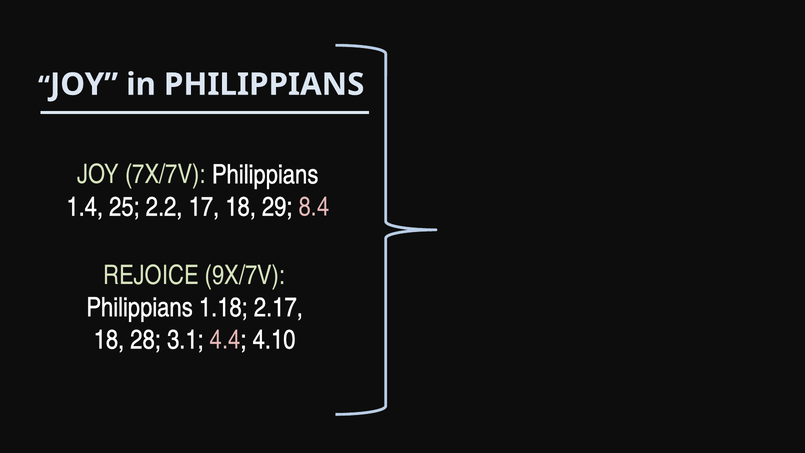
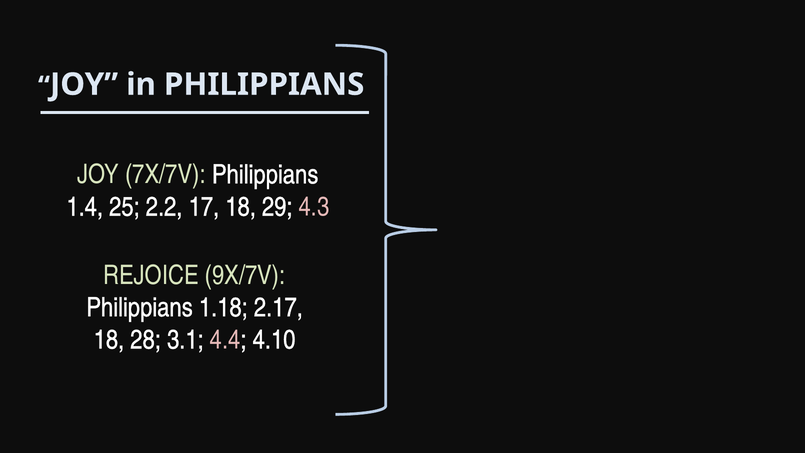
8.4: 8.4 -> 4.3
